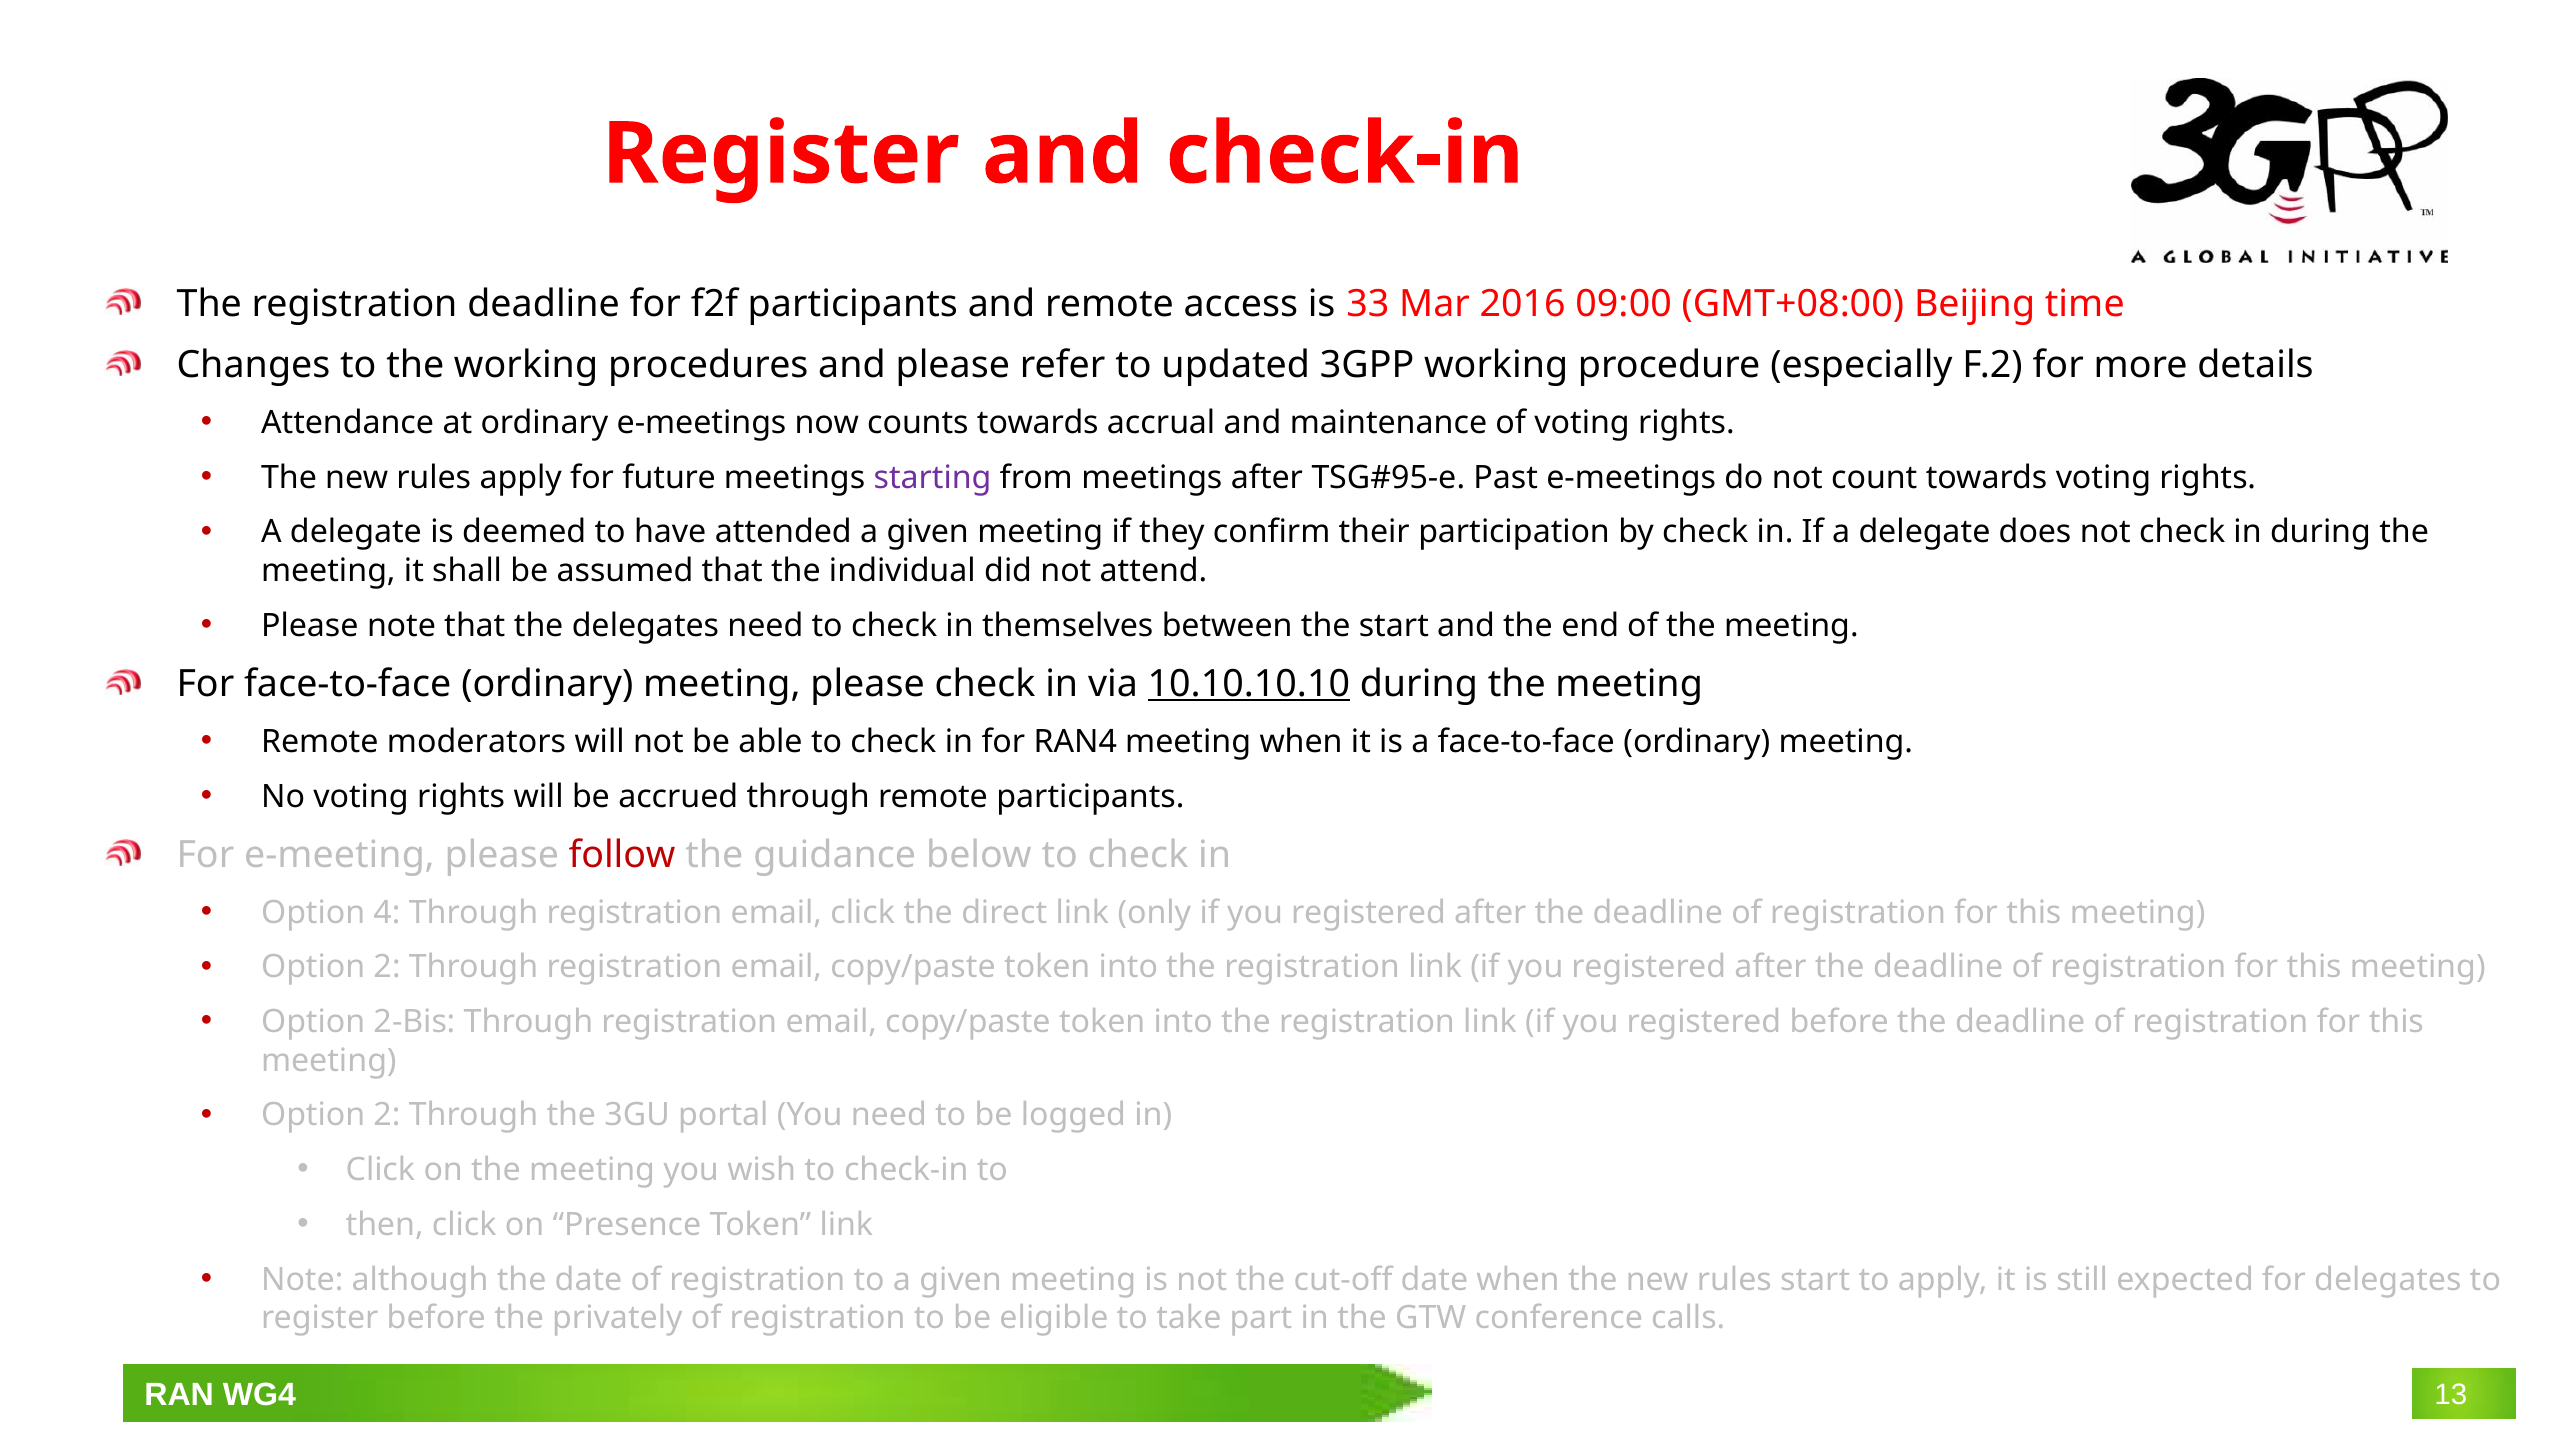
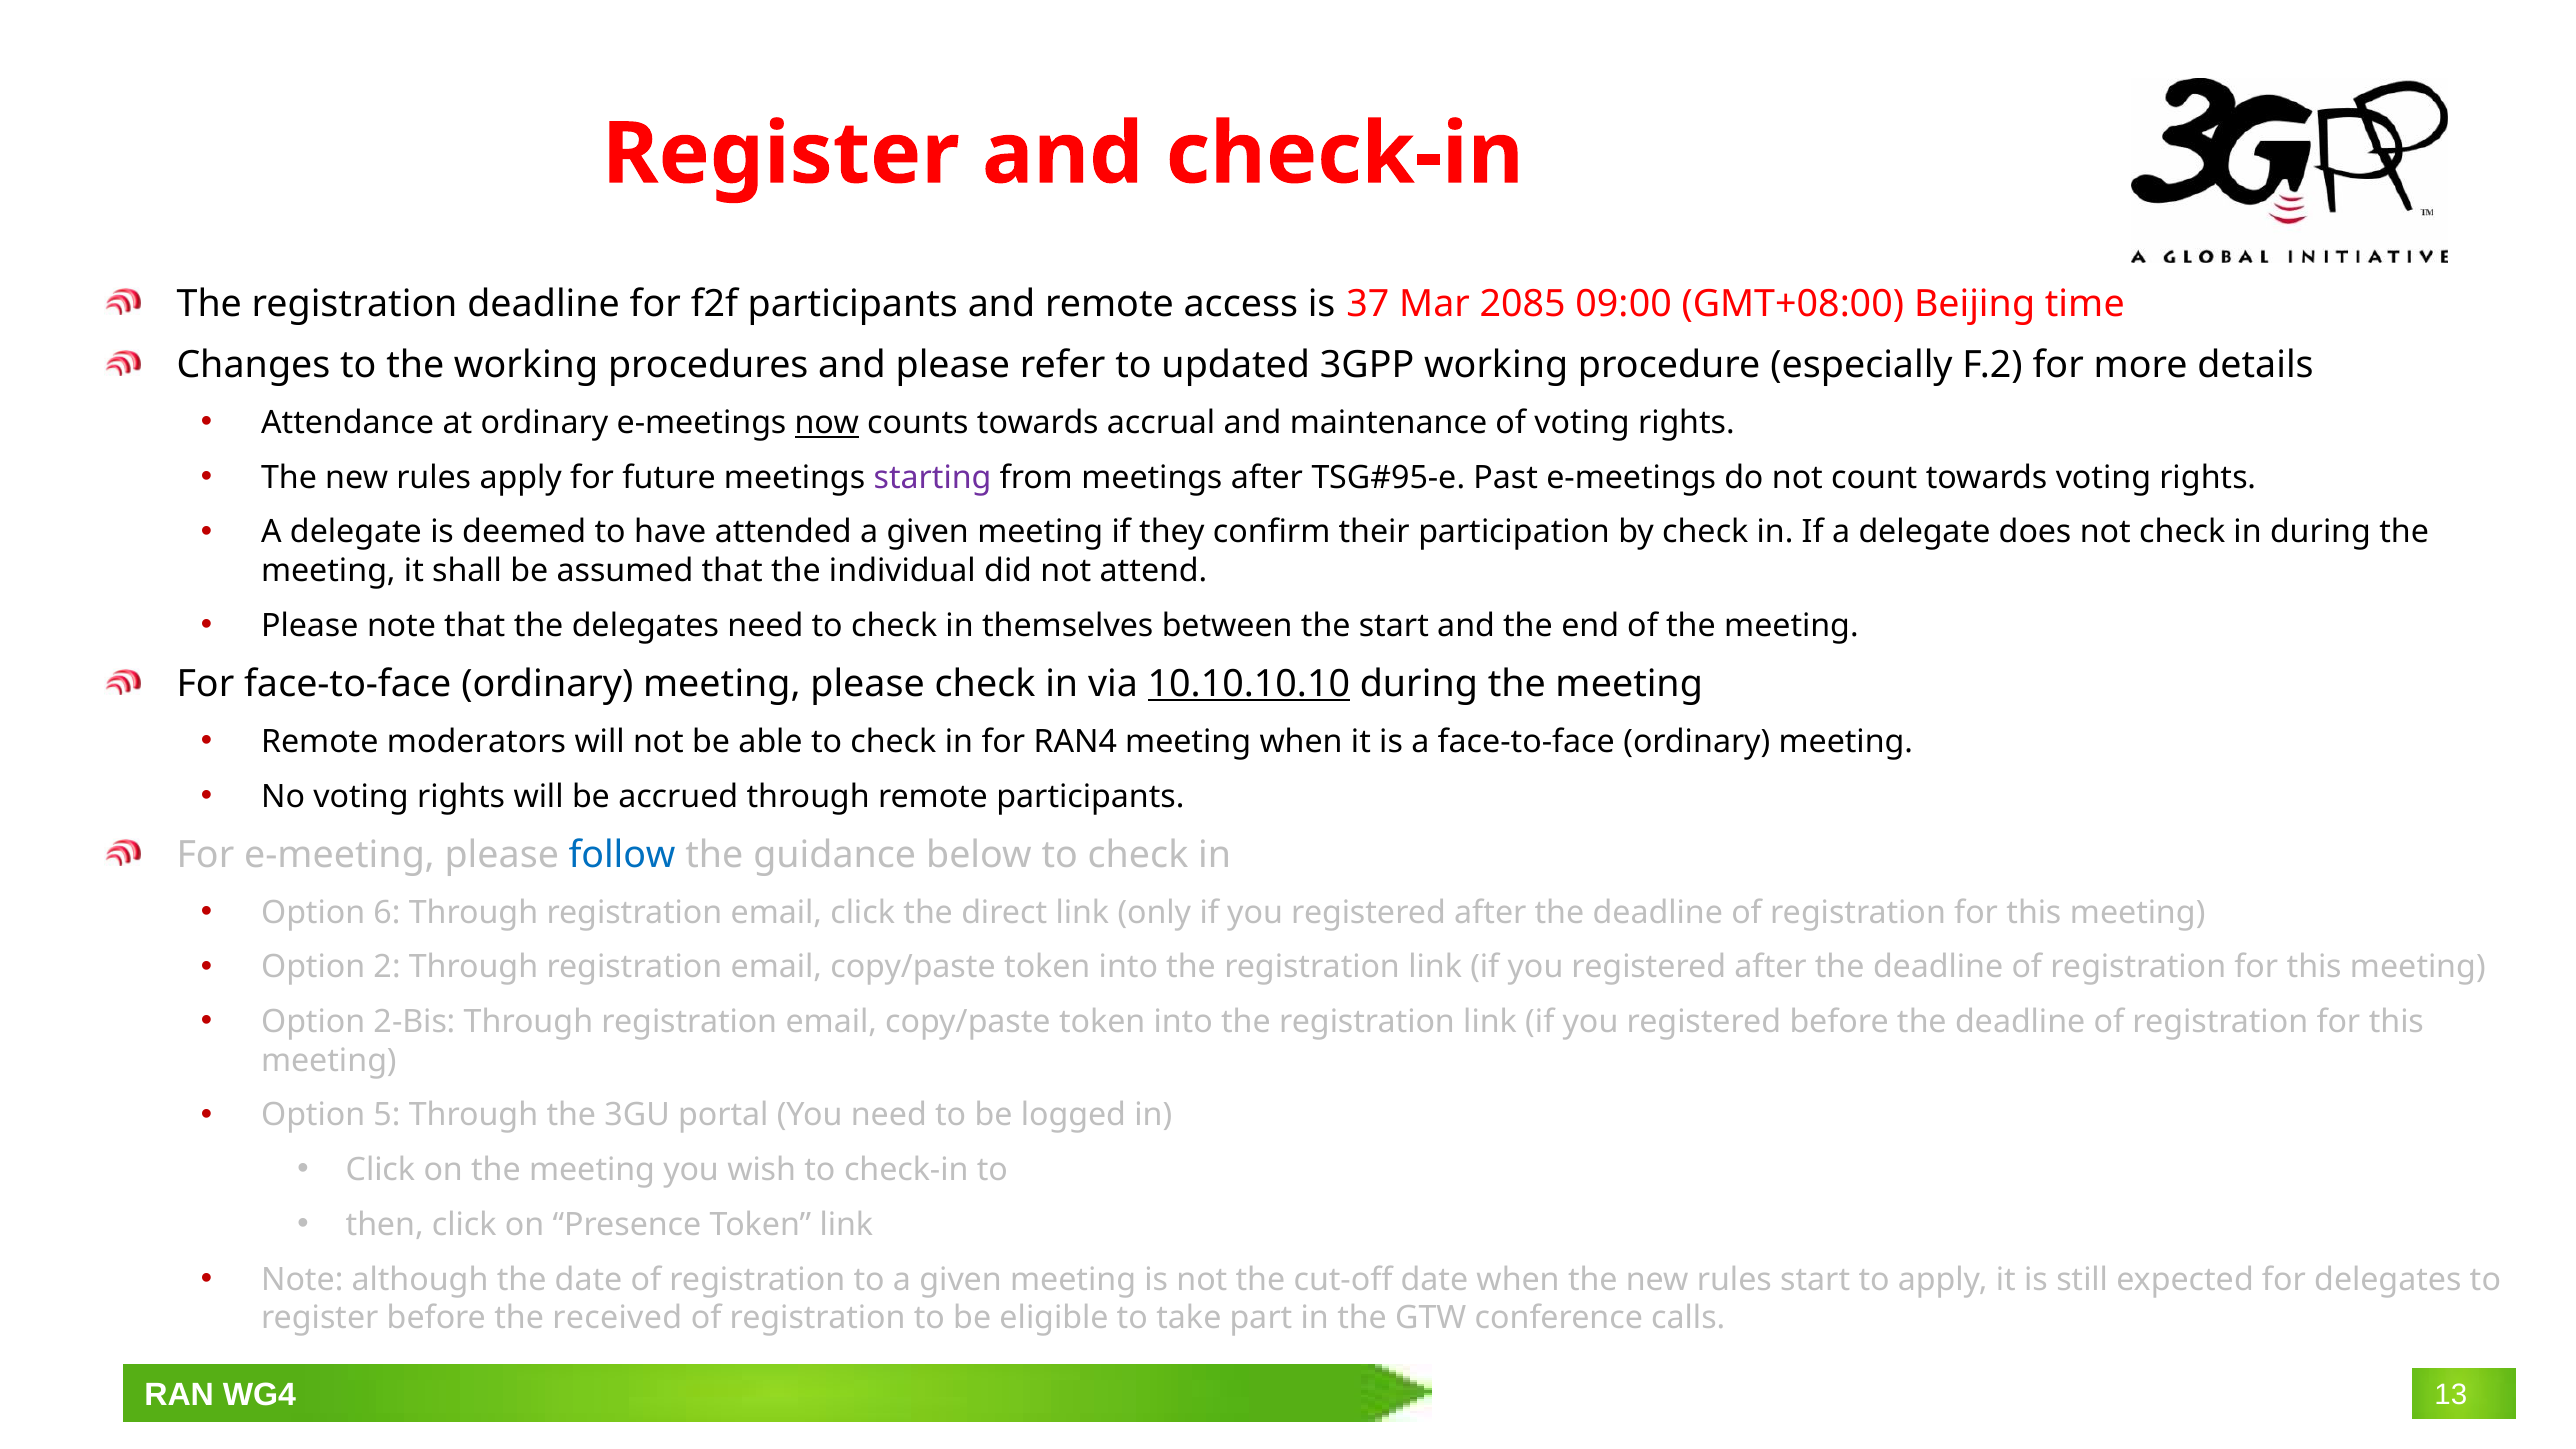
33: 33 -> 37
2016: 2016 -> 2085
now underline: none -> present
follow colour: red -> blue
4: 4 -> 6
2 at (387, 1115): 2 -> 5
privately: privately -> received
